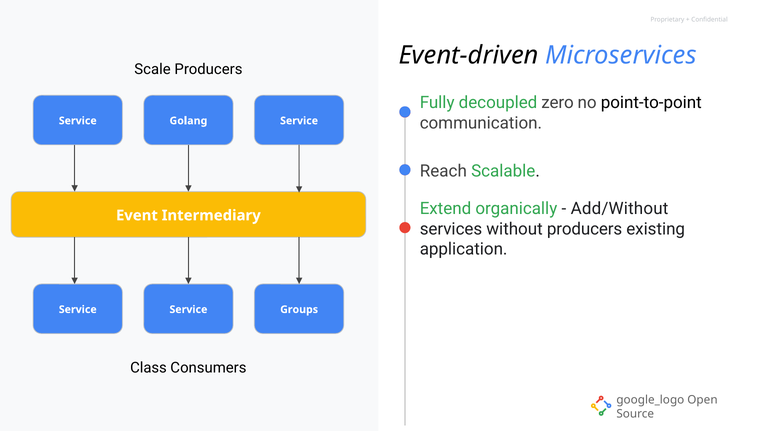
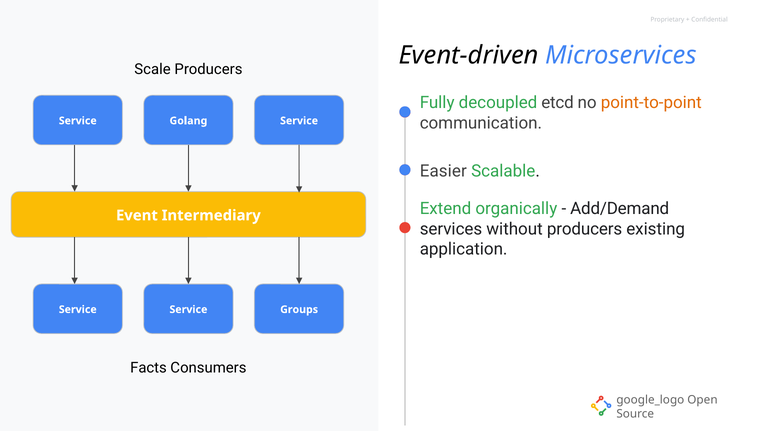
zero: zero -> etcd
point-to-point colour: black -> orange
Reach: Reach -> Easier
Add/Without: Add/Without -> Add/Demand
Class: Class -> Facts
